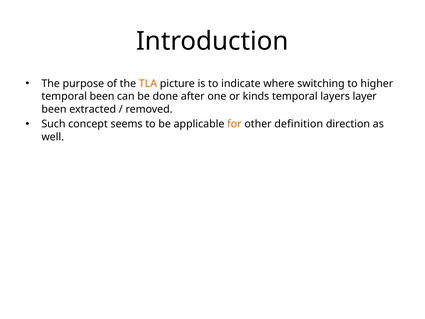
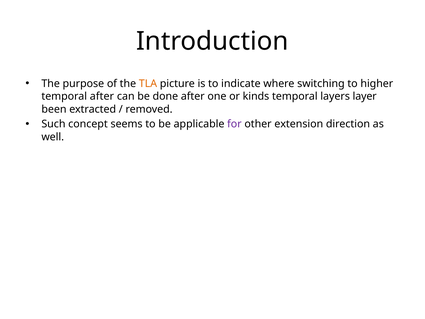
temporal been: been -> after
for colour: orange -> purple
definition: definition -> extension
